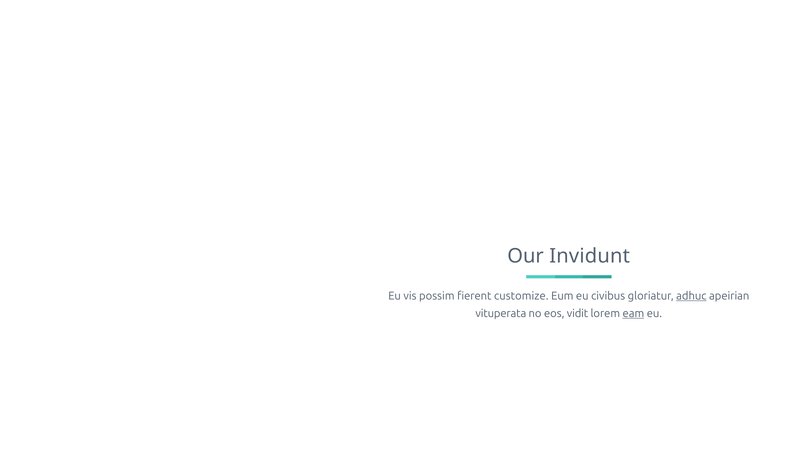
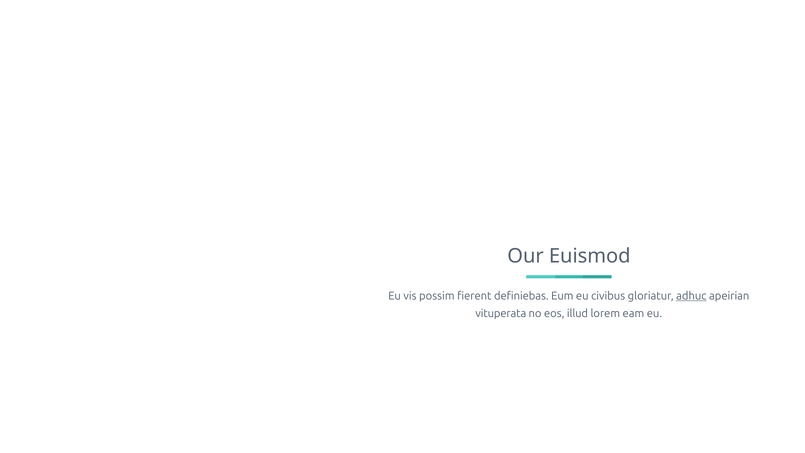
Invidunt: Invidunt -> Euismod
customize: customize -> definiebas
vidit: vidit -> illud
eam underline: present -> none
